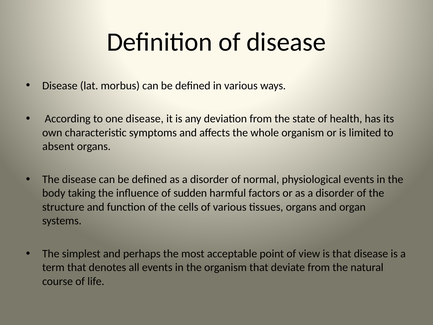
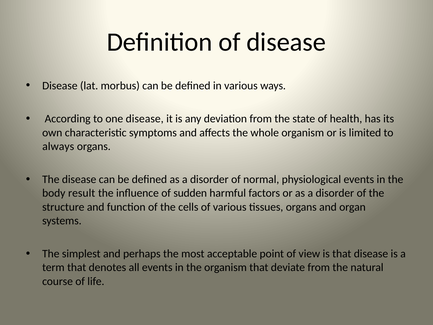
absent: absent -> always
taking: taking -> result
